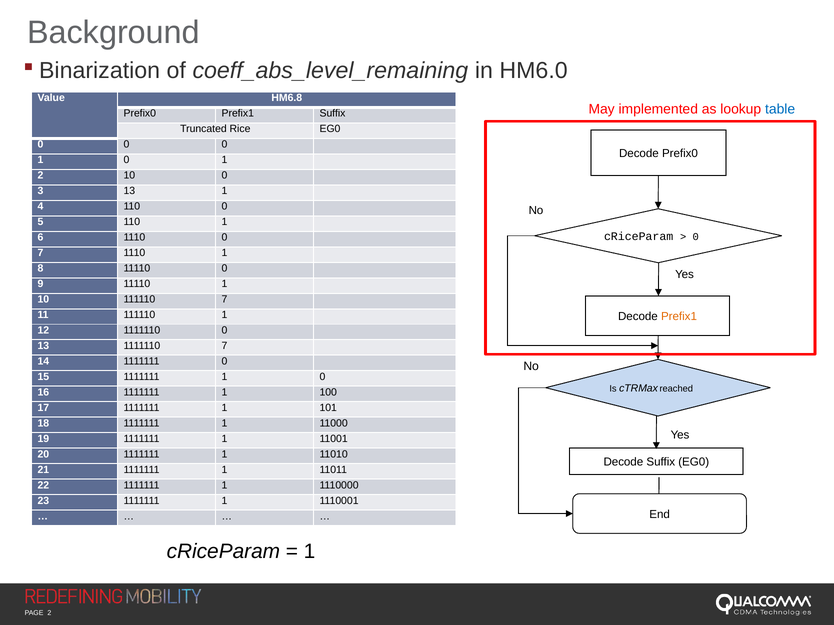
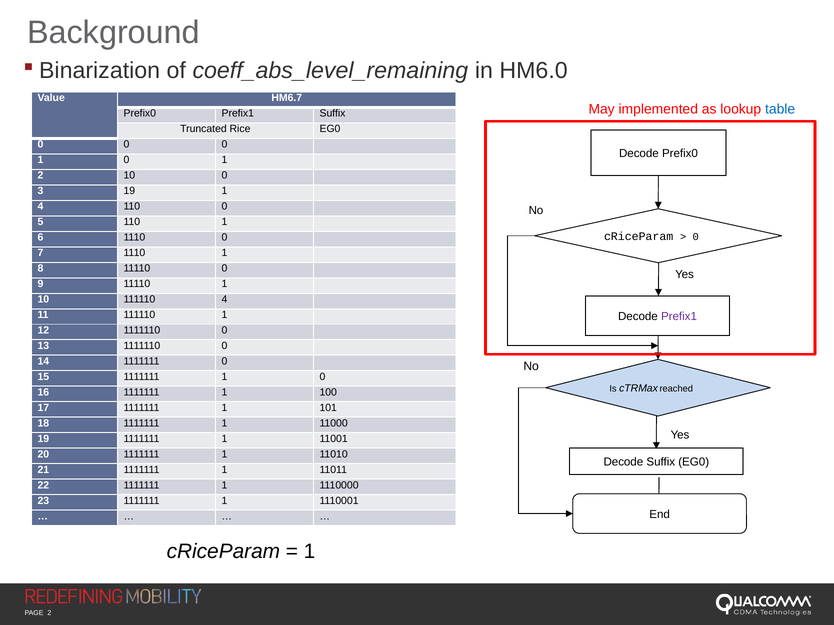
HM6.8: HM6.8 -> HM6.7
3 13: 13 -> 19
111110 7: 7 -> 4
Prefix1 at (679, 317) colour: orange -> purple
13 1111110 7: 7 -> 0
